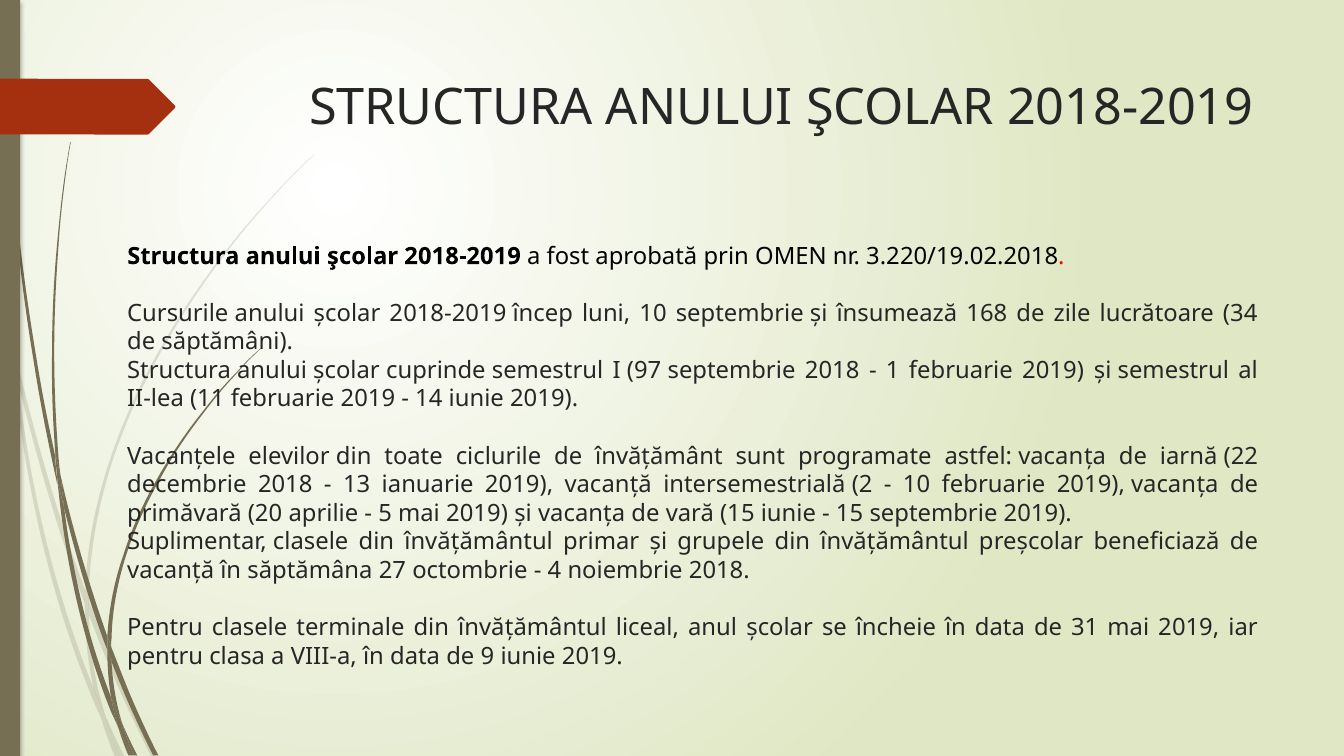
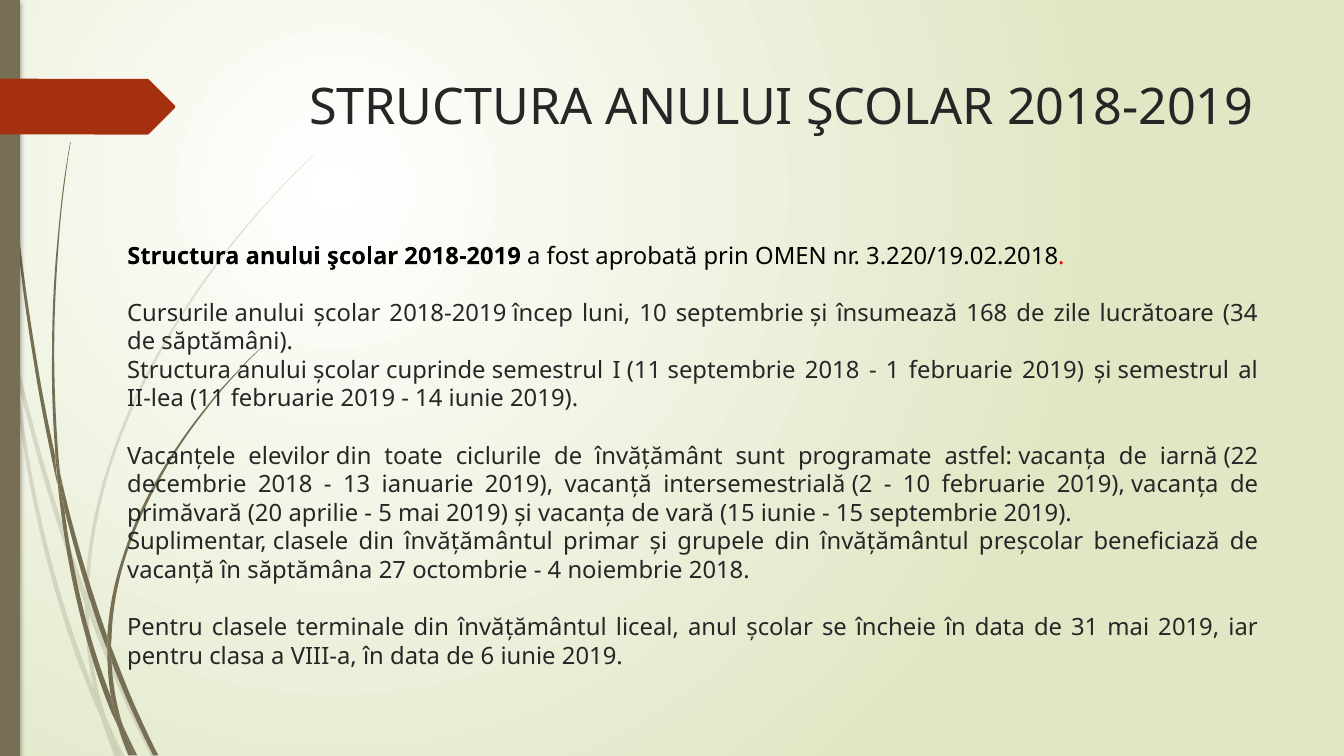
I 97: 97 -> 11
9: 9 -> 6
